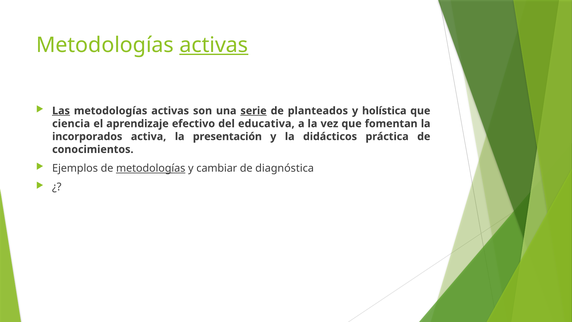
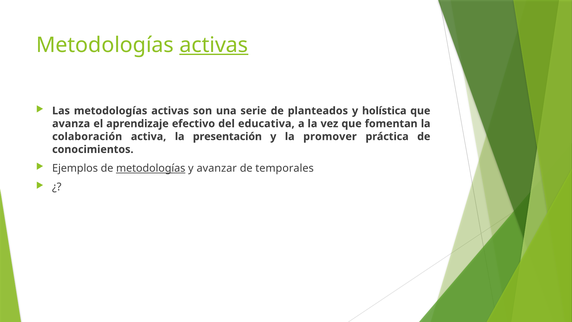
Las underline: present -> none
serie underline: present -> none
ciencia: ciencia -> avanza
incorporados: incorporados -> colaboración
didácticos: didácticos -> promover
cambiar: cambiar -> avanzar
diagnóstica: diagnóstica -> temporales
